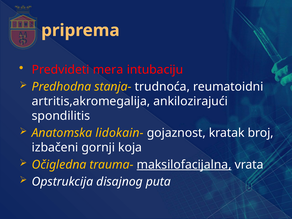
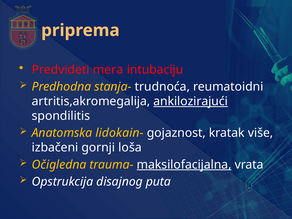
ankilozirajući underline: none -> present
broj: broj -> više
koja: koja -> loša
